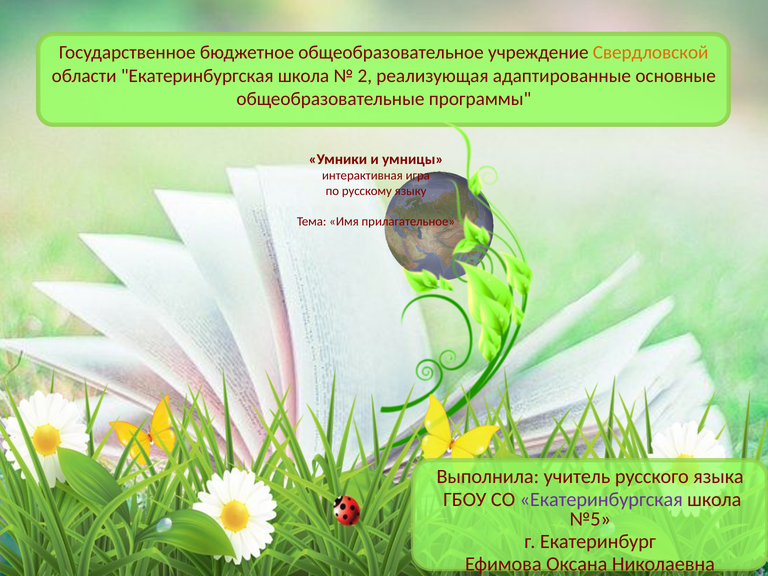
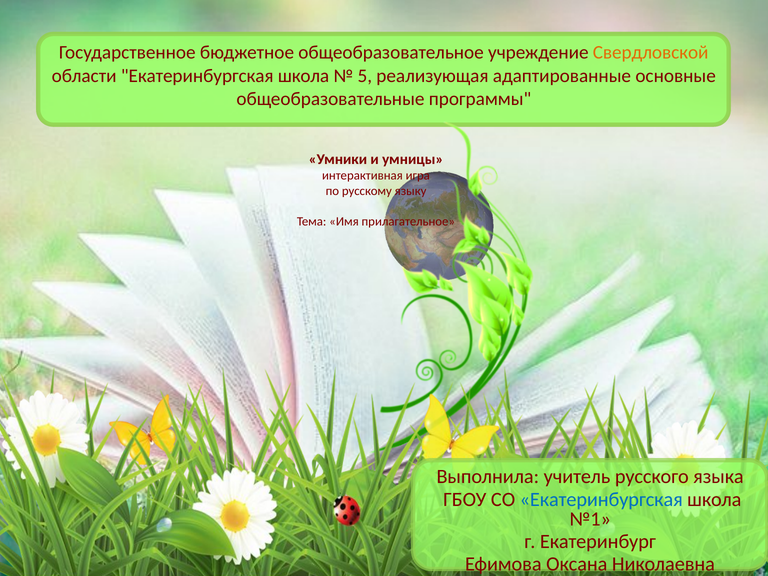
2: 2 -> 5
Екатеринбургская at (601, 499) colour: purple -> blue
№5: №5 -> №1
